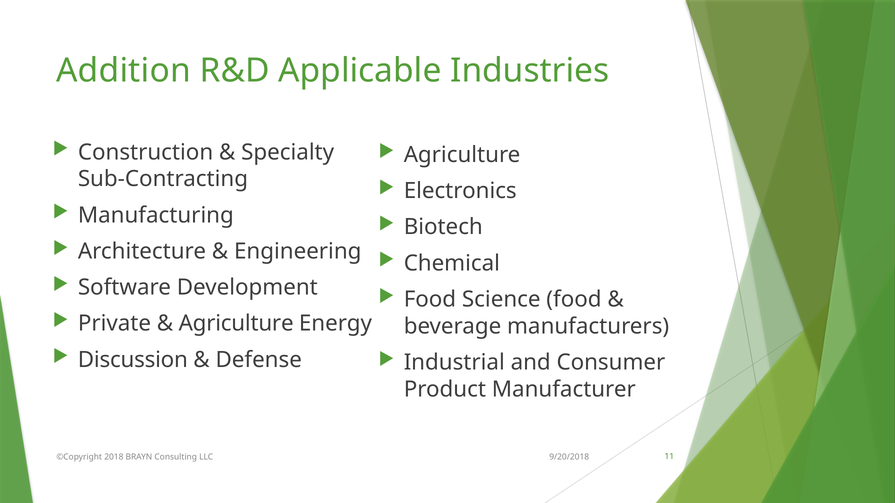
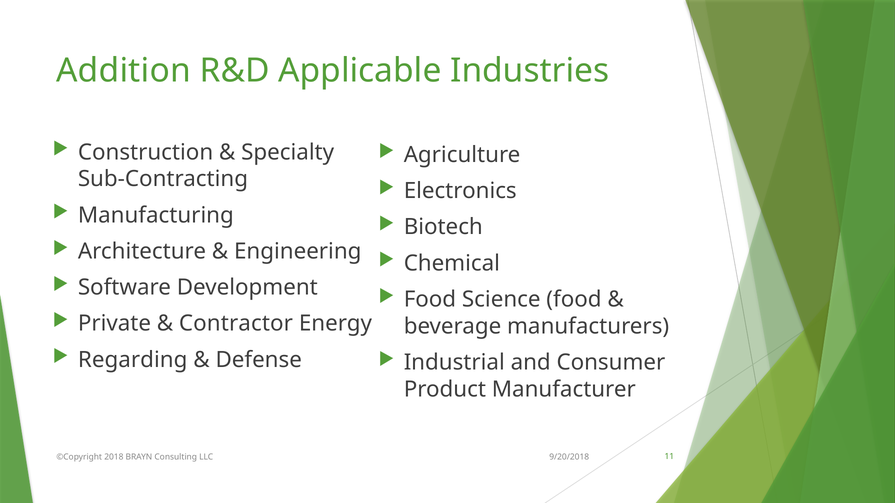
Agriculture at (236, 324): Agriculture -> Contractor
Discussion: Discussion -> Regarding
